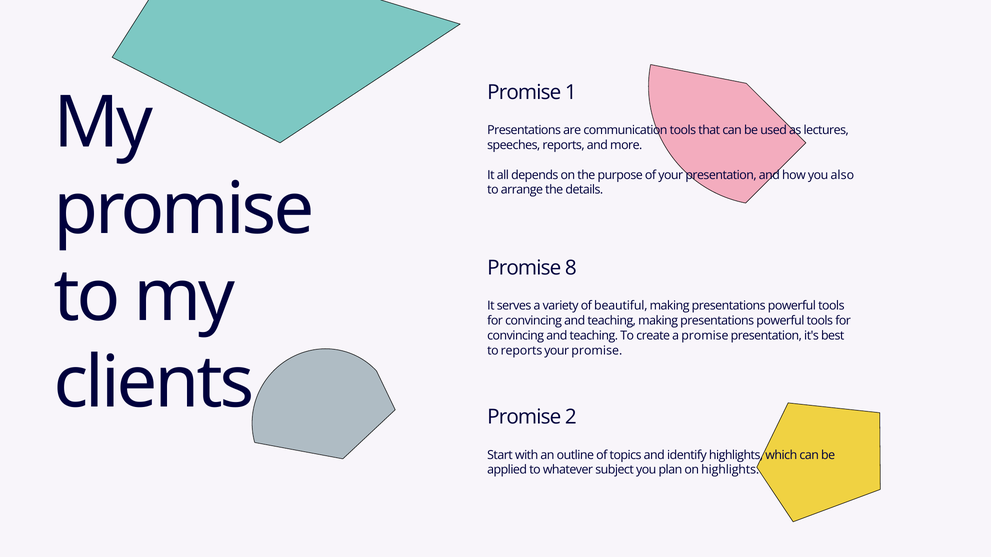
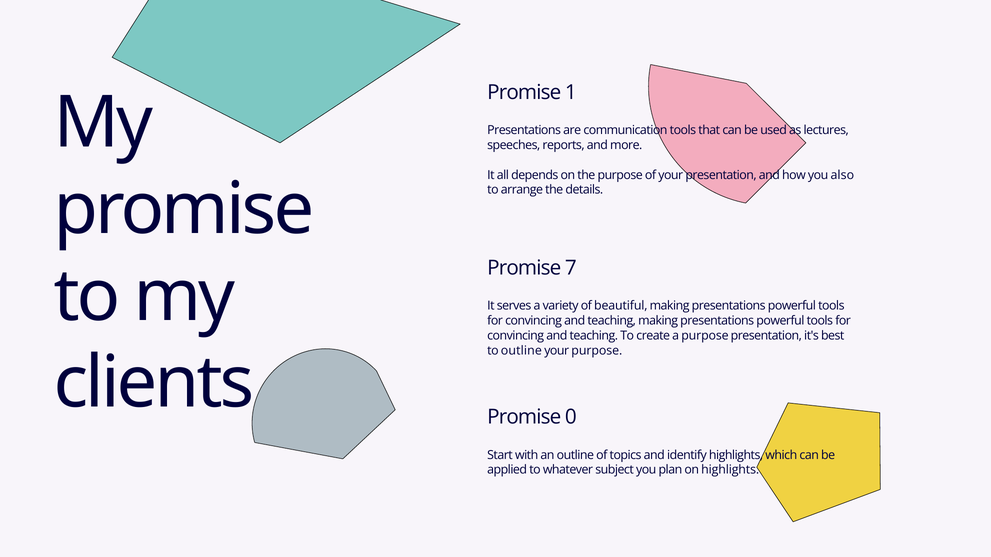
8: 8 -> 7
a promise: promise -> purpose
to reports: reports -> outline
your promise: promise -> purpose
2: 2 -> 0
